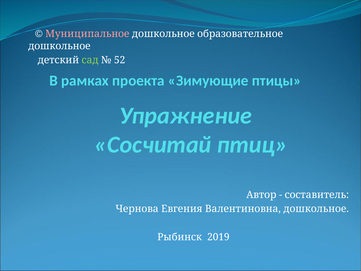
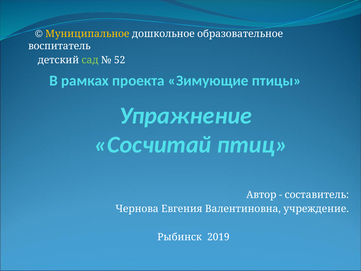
Муниципальное colour: pink -> yellow
дошкольное at (59, 46): дошкольное -> воспитатель
Валентиновна дошкольное: дошкольное -> учреждение
